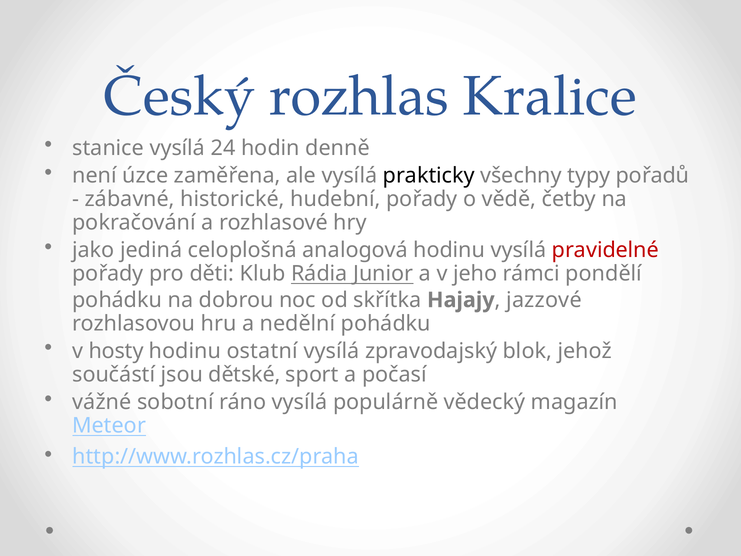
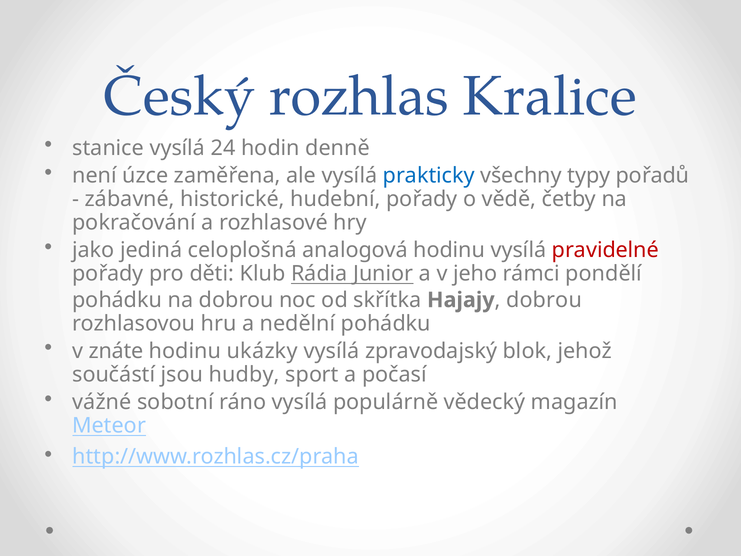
prakticky colour: black -> blue
jazzové at (544, 300): jazzové -> dobrou
hosty: hosty -> znáte
ostatní: ostatní -> ukázky
dětské: dětské -> hudby
